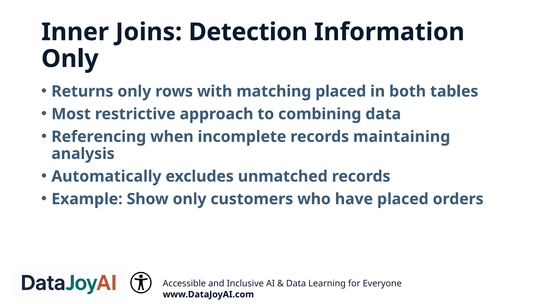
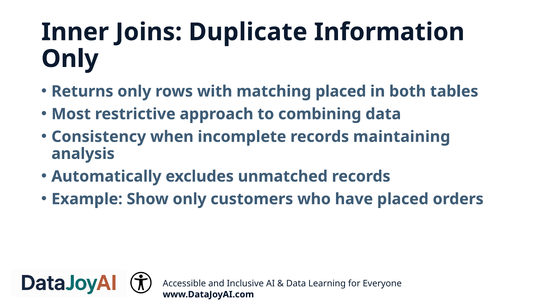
Detection: Detection -> Duplicate
Referencing: Referencing -> Consistency
